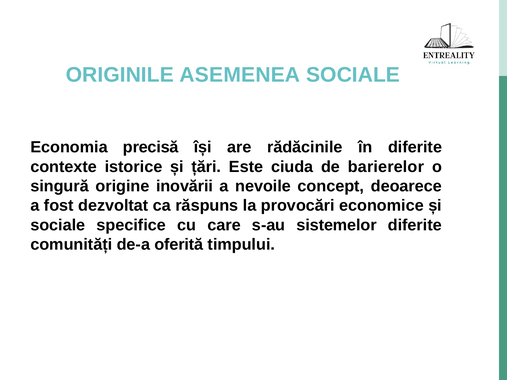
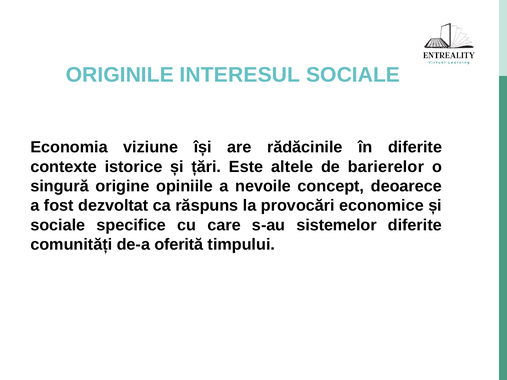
ASEMENEA: ASEMENEA -> INTERESUL
precisă: precisă -> viziune
ciuda: ciuda -> altele
inovării: inovării -> opiniile
